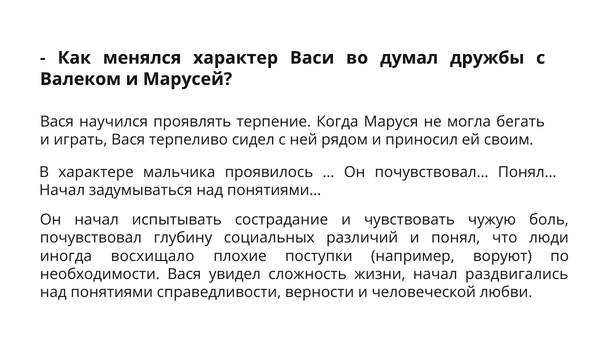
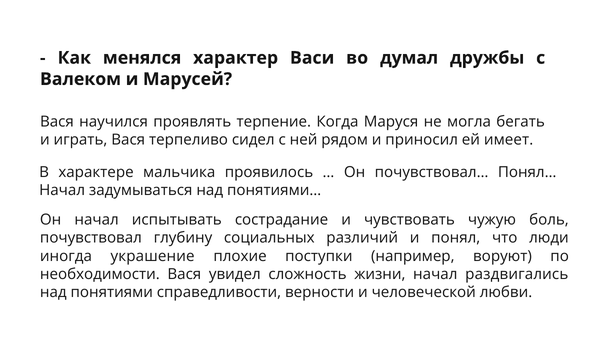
своим: своим -> имеет
восхищало: восхищало -> украшение
